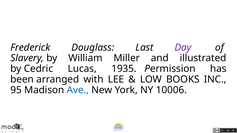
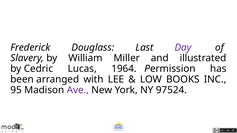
1935: 1935 -> 1964
Ave colour: blue -> purple
10006: 10006 -> 97524
